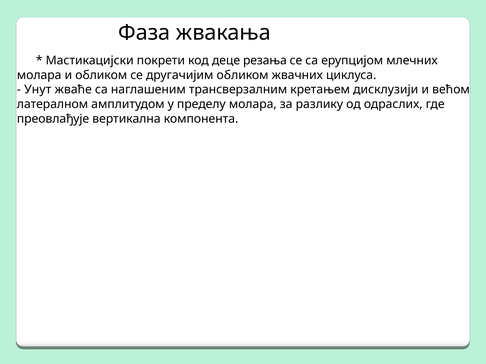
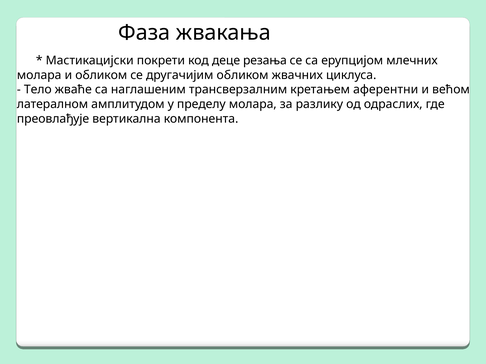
Унут: Унут -> Тело
дисклузији: дисклузији -> аферентни
